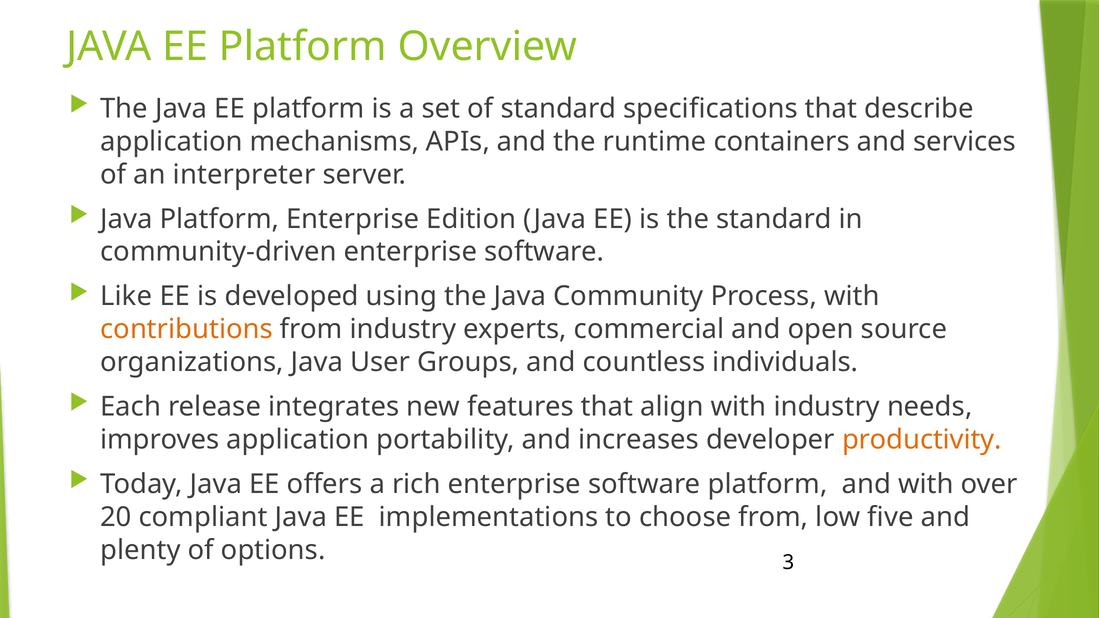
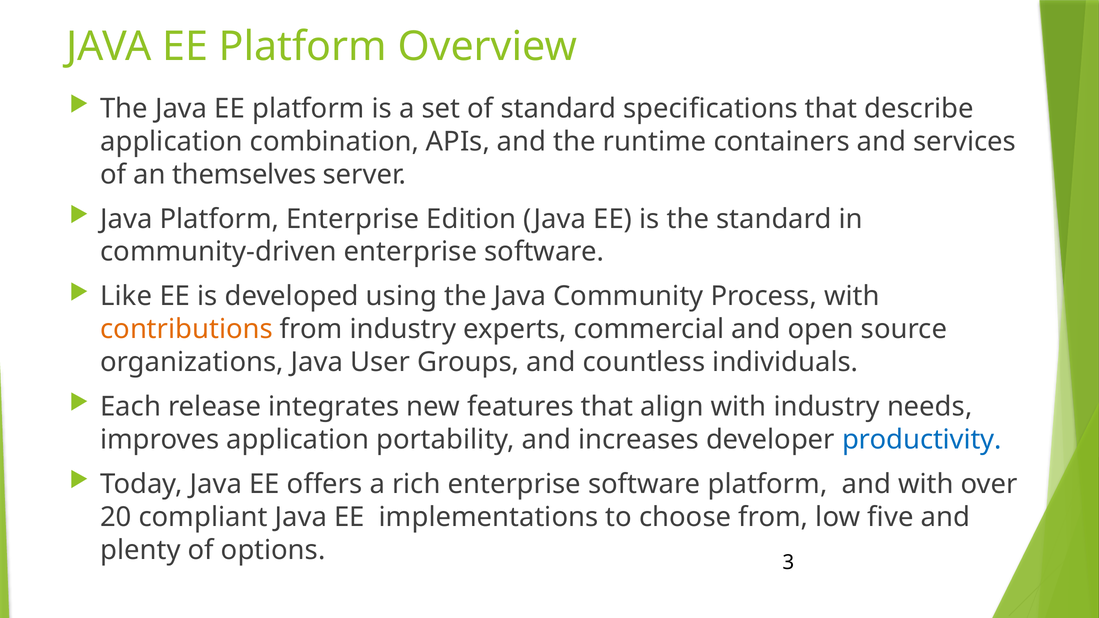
mechanisms: mechanisms -> combination
interpreter: interpreter -> themselves
productivity colour: orange -> blue
